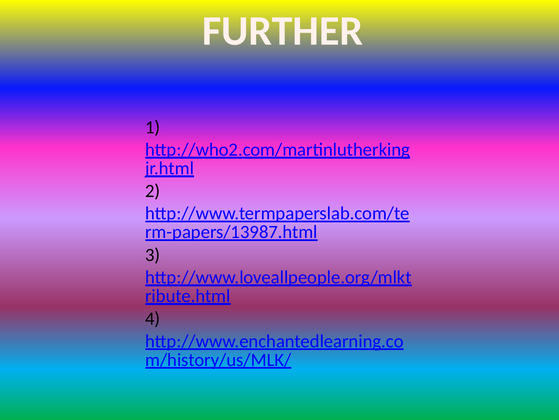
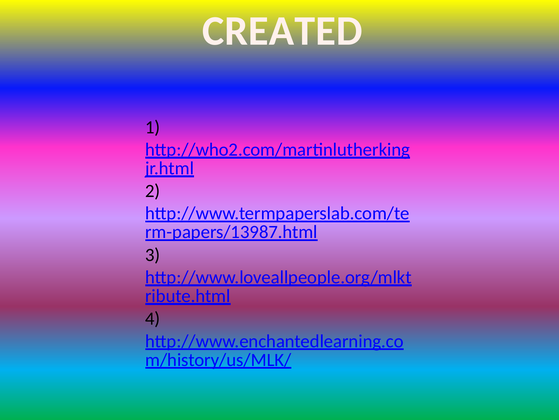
FURTHER: FURTHER -> CREATED
